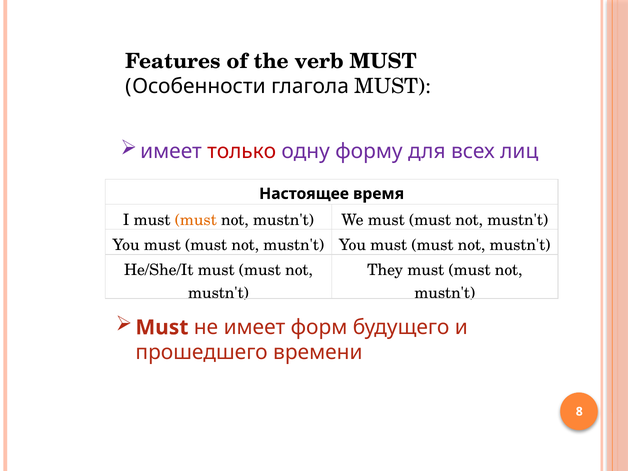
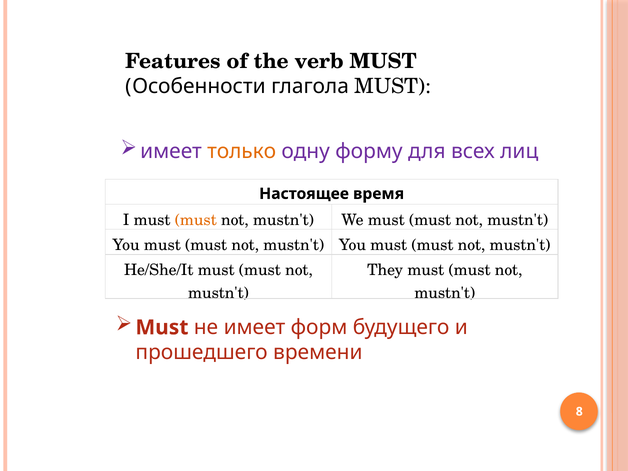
только colour: red -> orange
